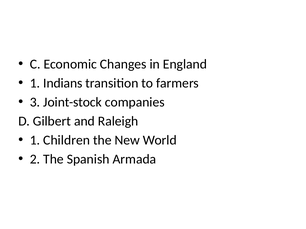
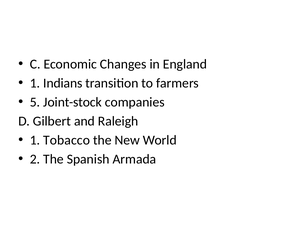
3: 3 -> 5
Children: Children -> Tobacco
